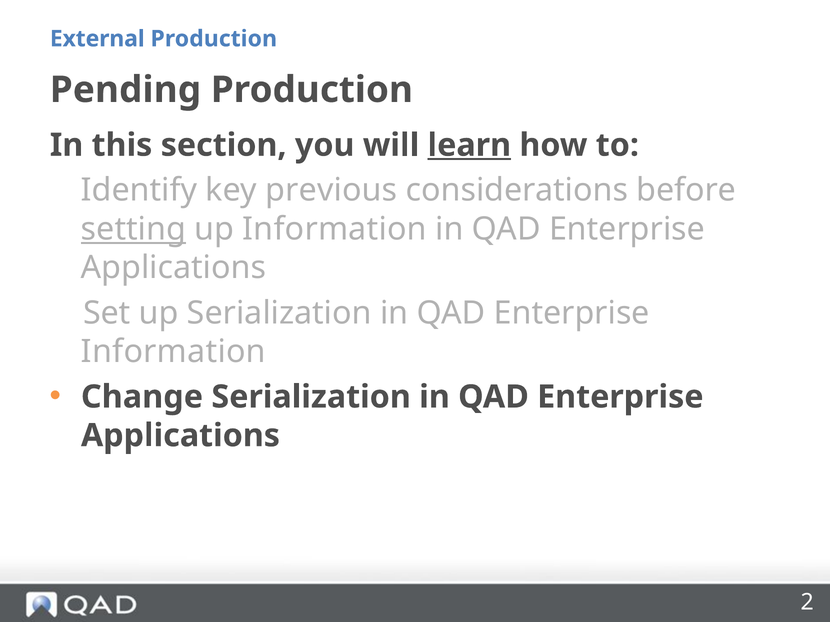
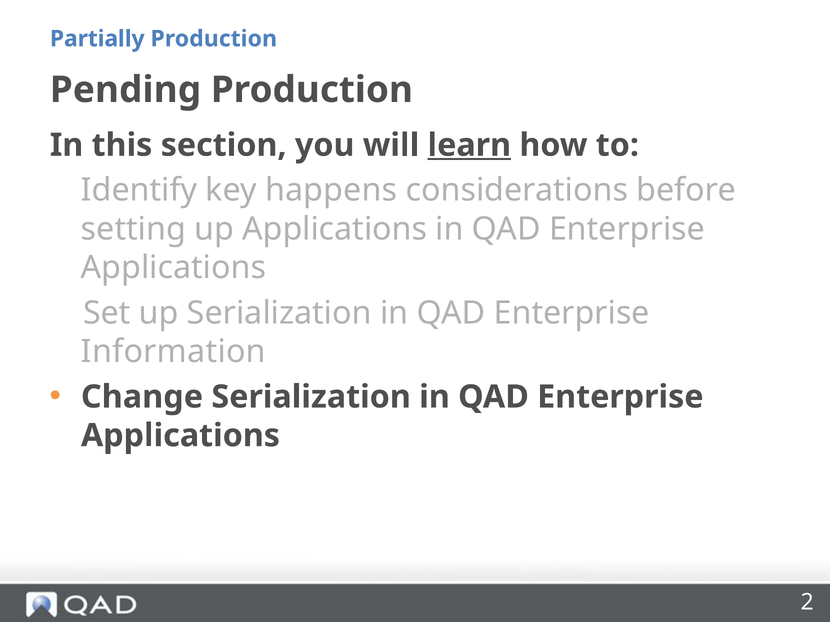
External: External -> Partially
previous: previous -> happens
setting underline: present -> none
up Information: Information -> Applications
